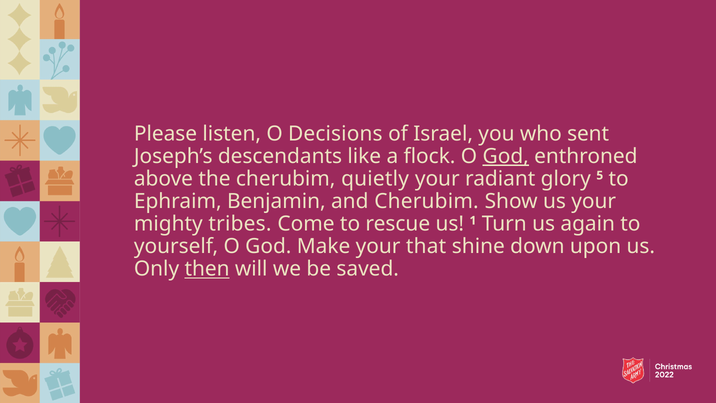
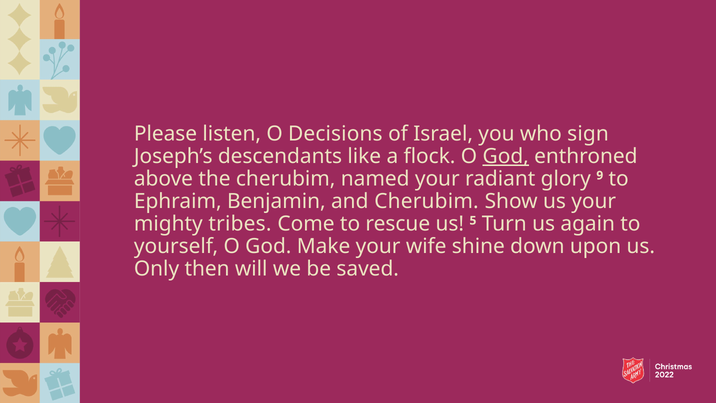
sent: sent -> sign
quietly: quietly -> named
5: 5 -> 9
1: 1 -> 5
that: that -> wife
then underline: present -> none
